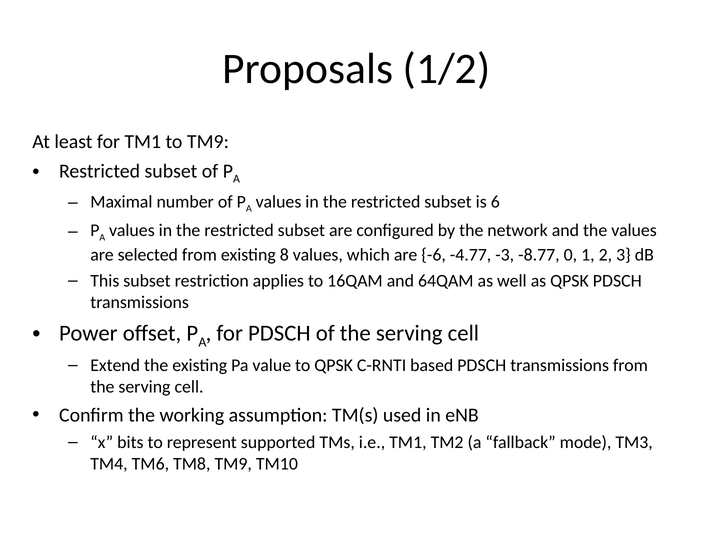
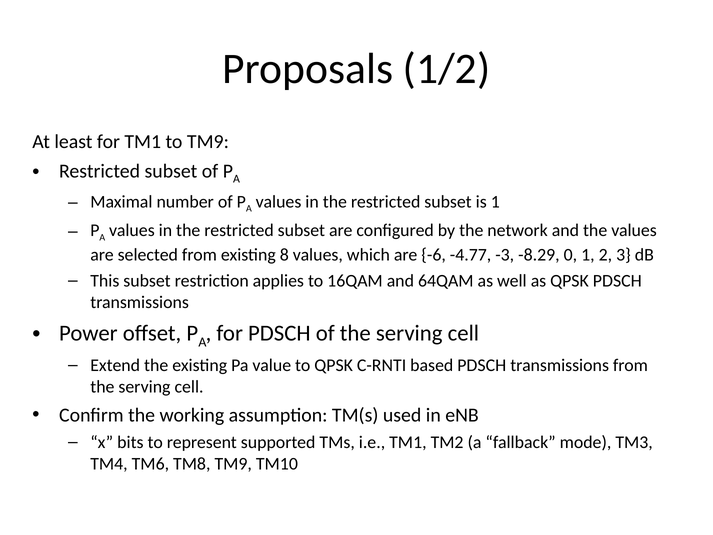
is 6: 6 -> 1
-8.77: -8.77 -> -8.29
